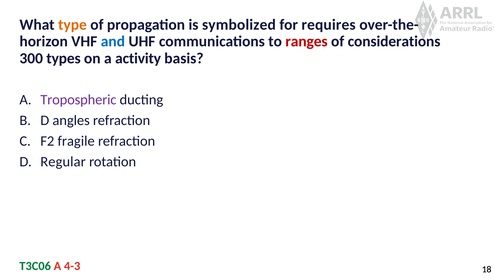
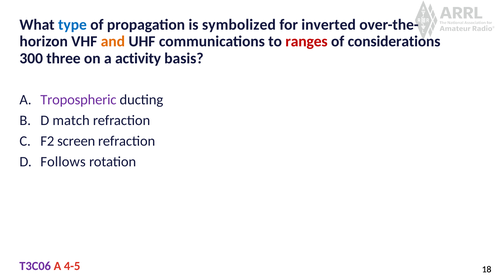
type colour: orange -> blue
requires: requires -> inverted
and colour: blue -> orange
types: types -> three
angles: angles -> match
fragile: fragile -> screen
Regular: Regular -> Follows
T3C06 colour: green -> purple
4-3: 4-3 -> 4-5
